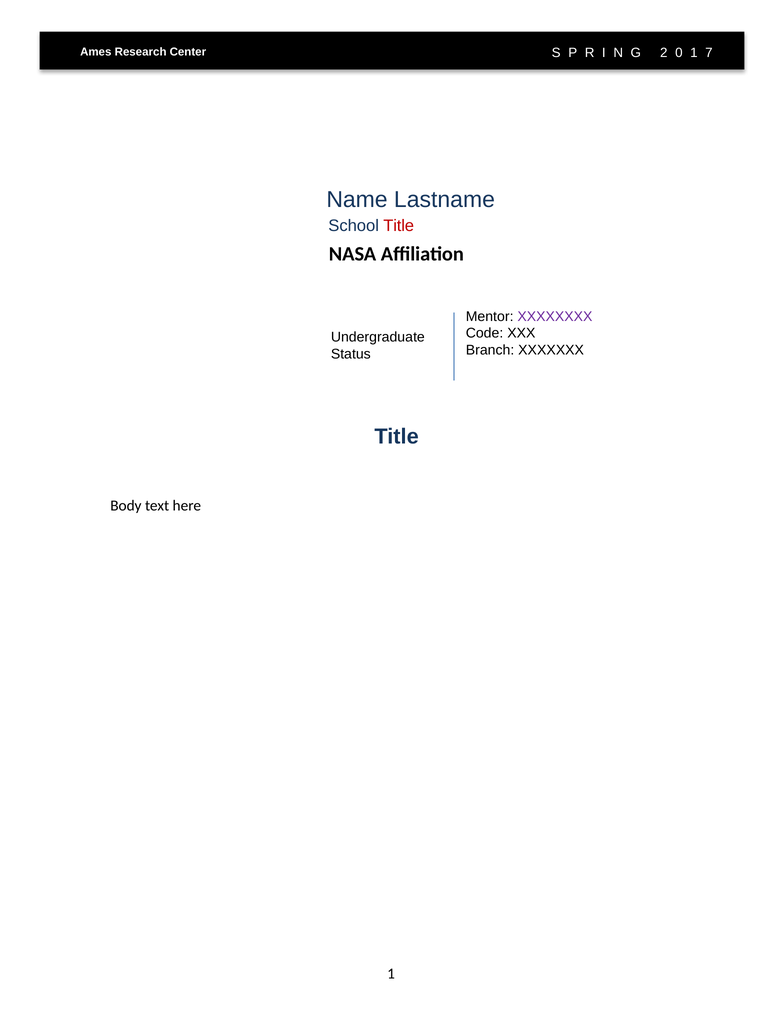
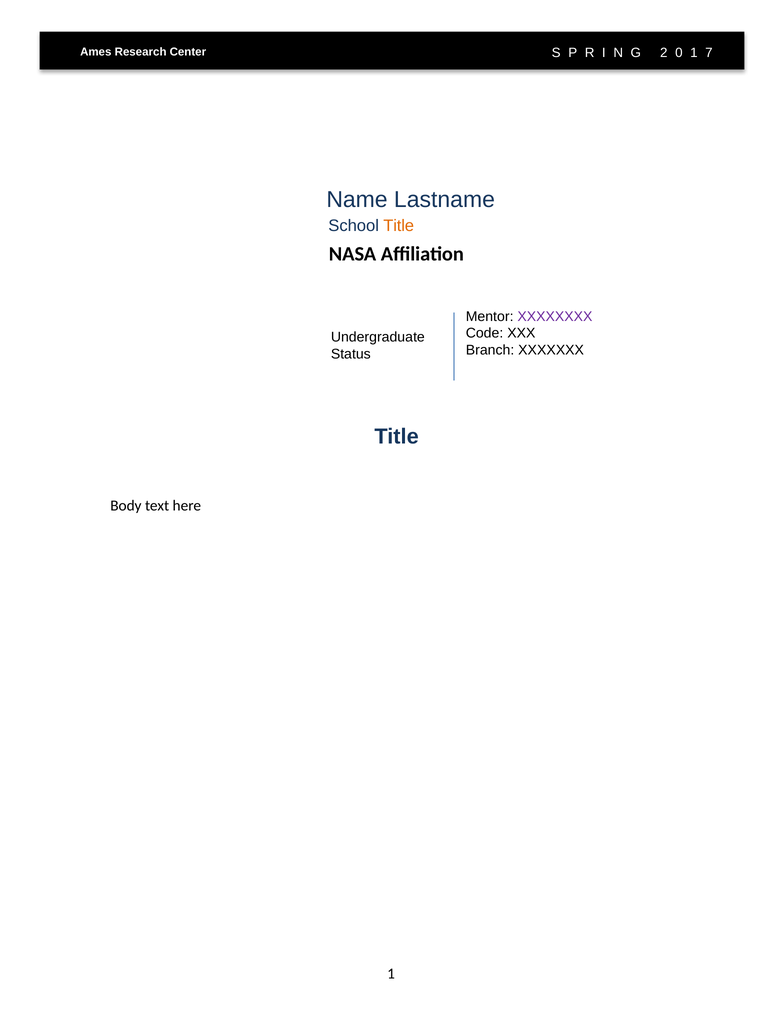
Title at (399, 226) colour: red -> orange
